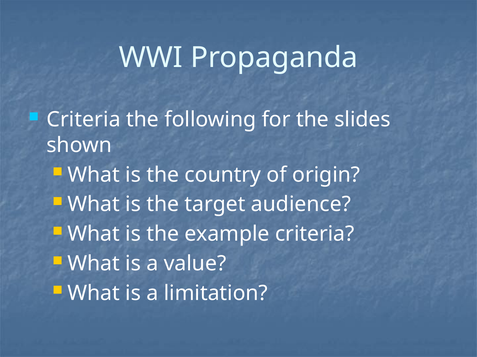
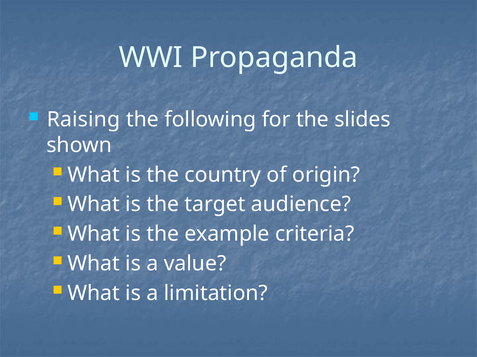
Criteria at (84, 120): Criteria -> Raising
